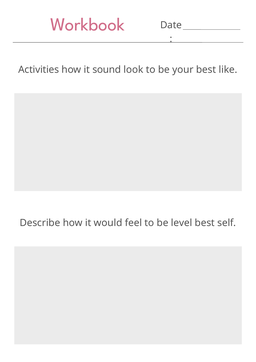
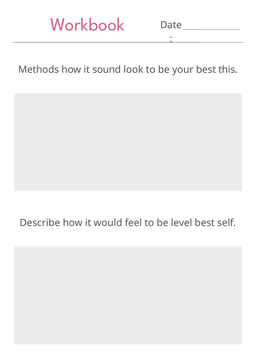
Activities: Activities -> Methods
like: like -> this
